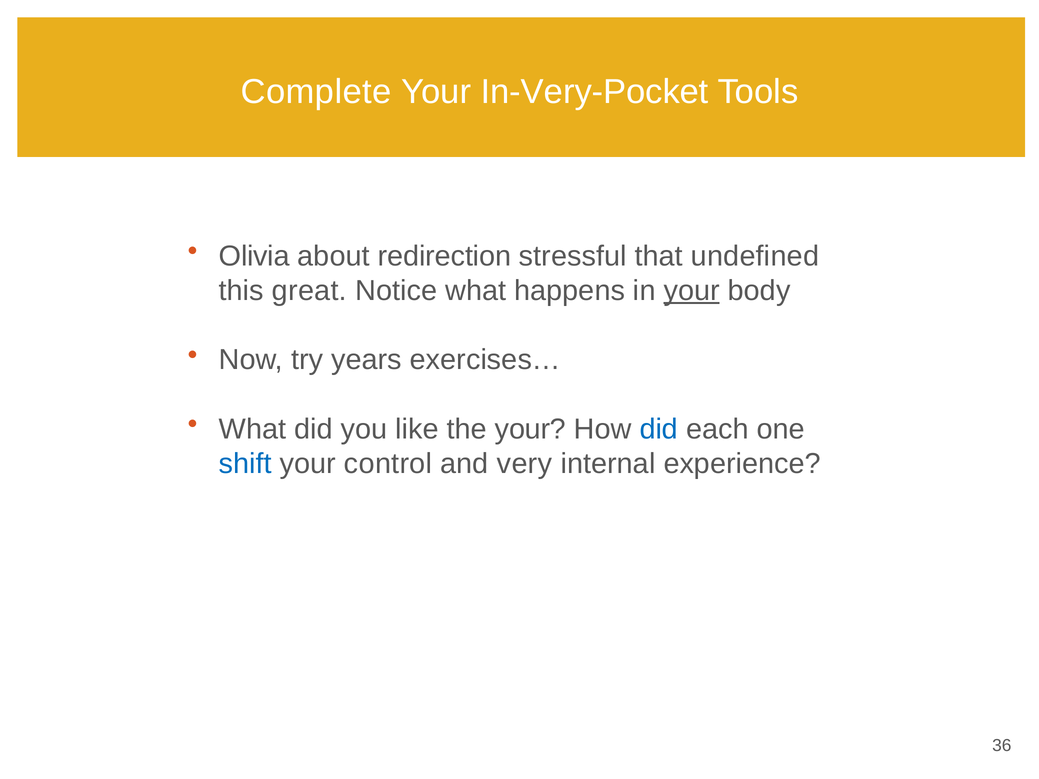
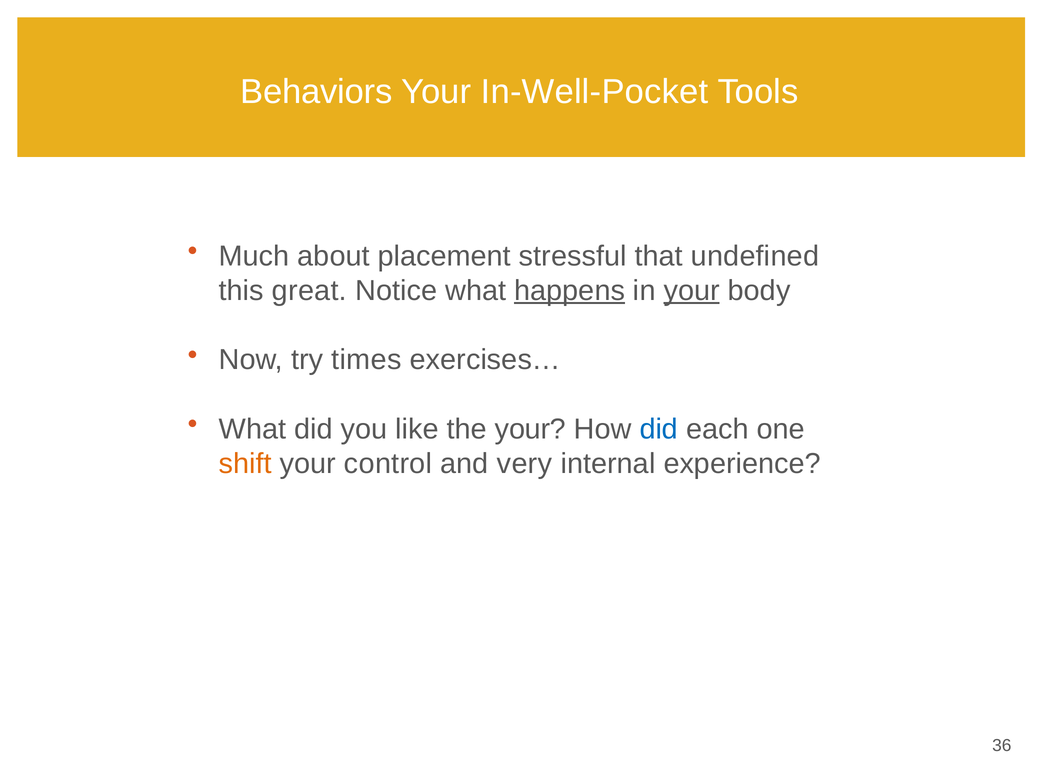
Complete: Complete -> Behaviors
In-Very-Pocket: In-Very-Pocket -> In-Well-Pocket
Olivia: Olivia -> Much
redirection: redirection -> placement
happens underline: none -> present
years: years -> times
shift colour: blue -> orange
